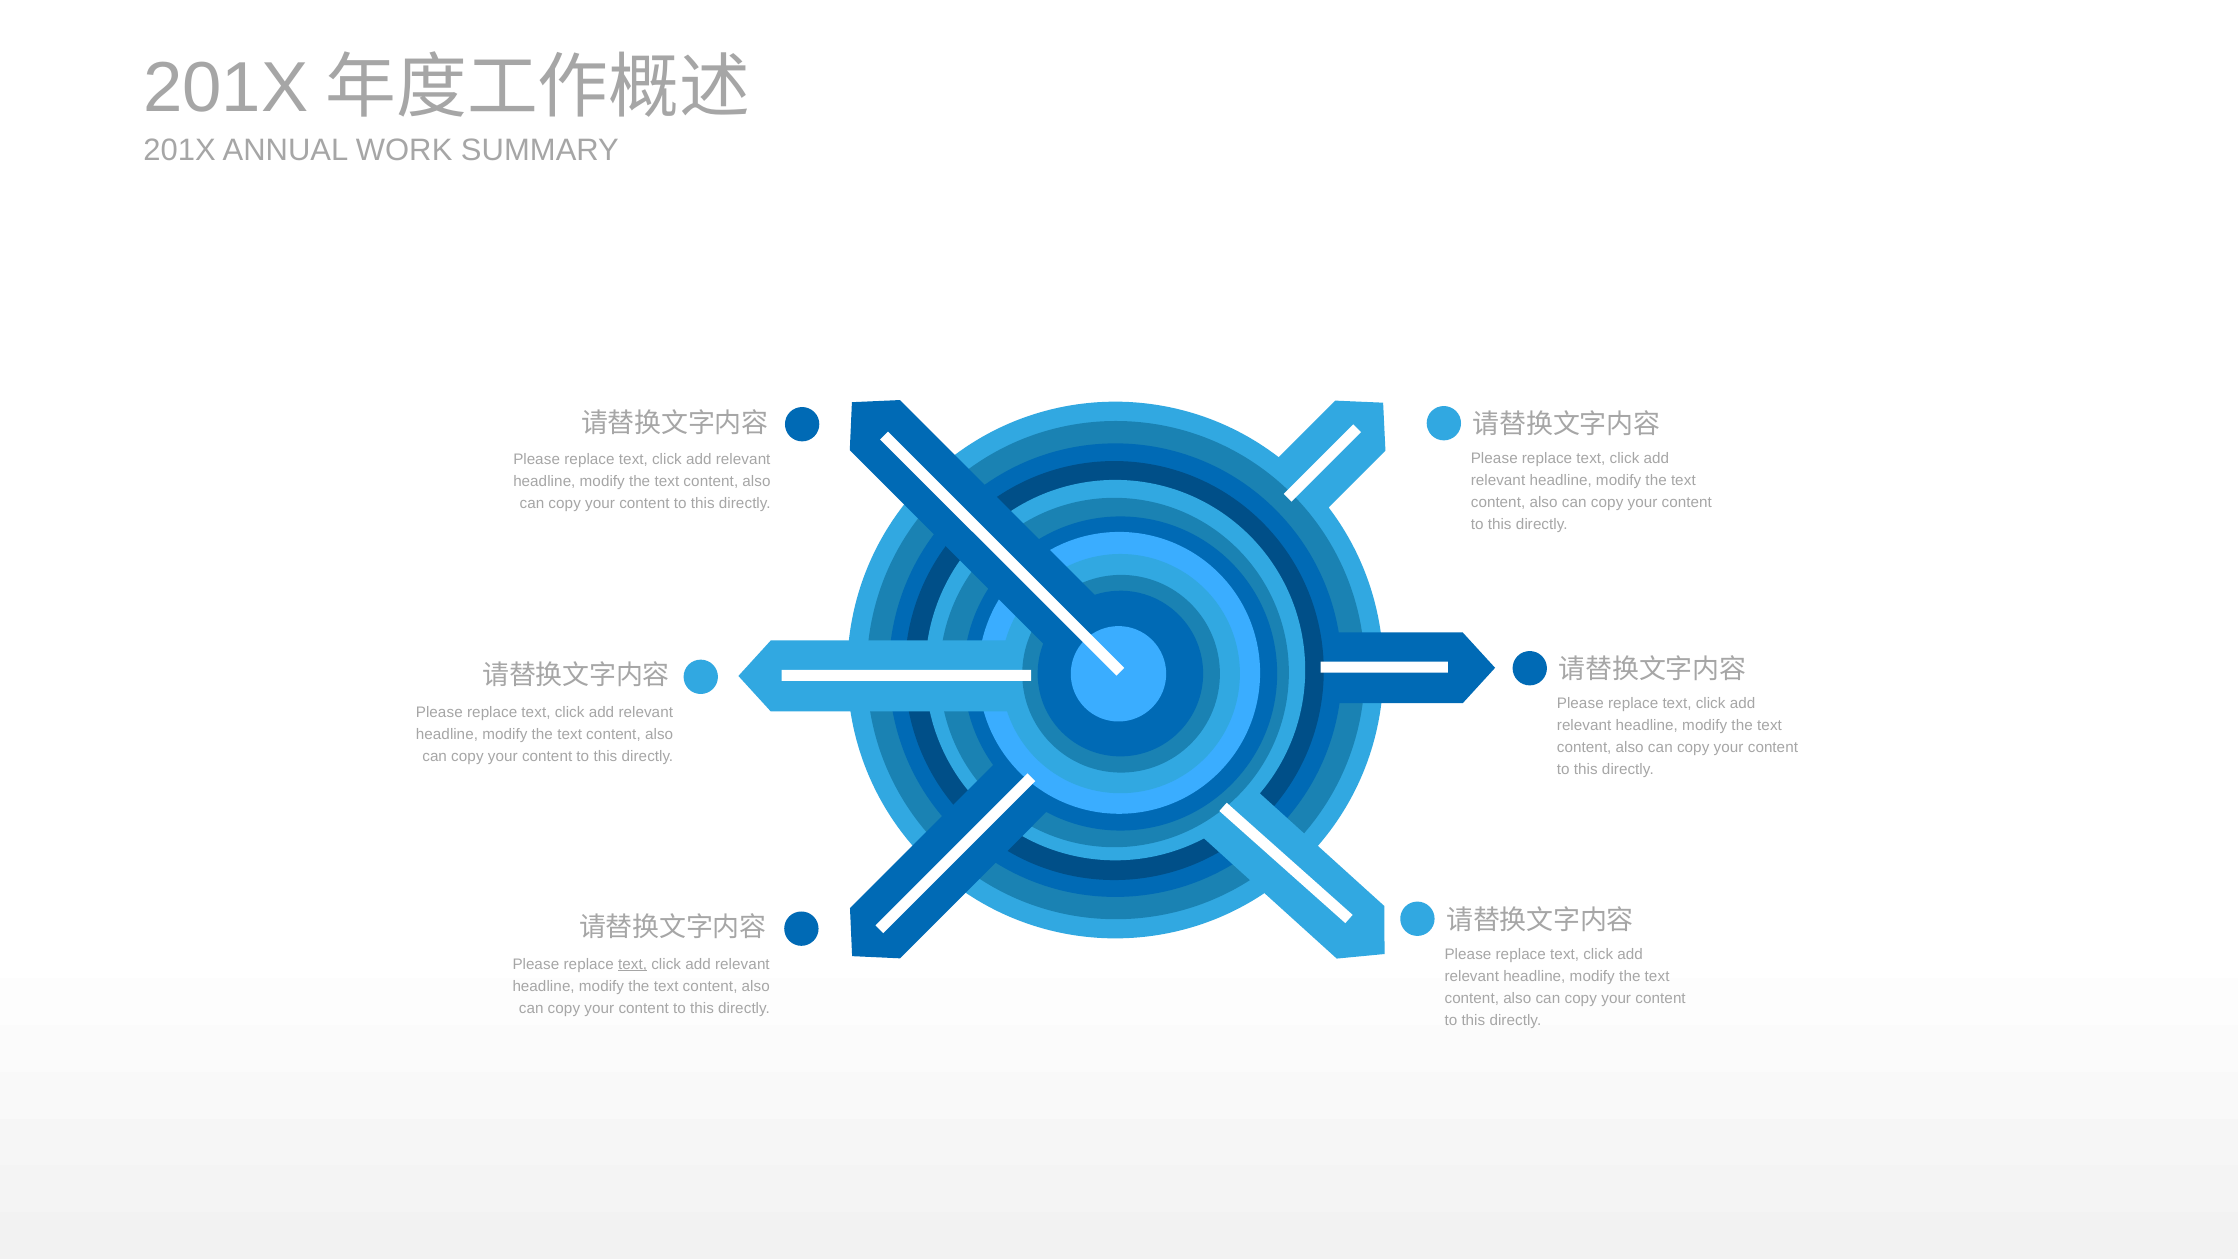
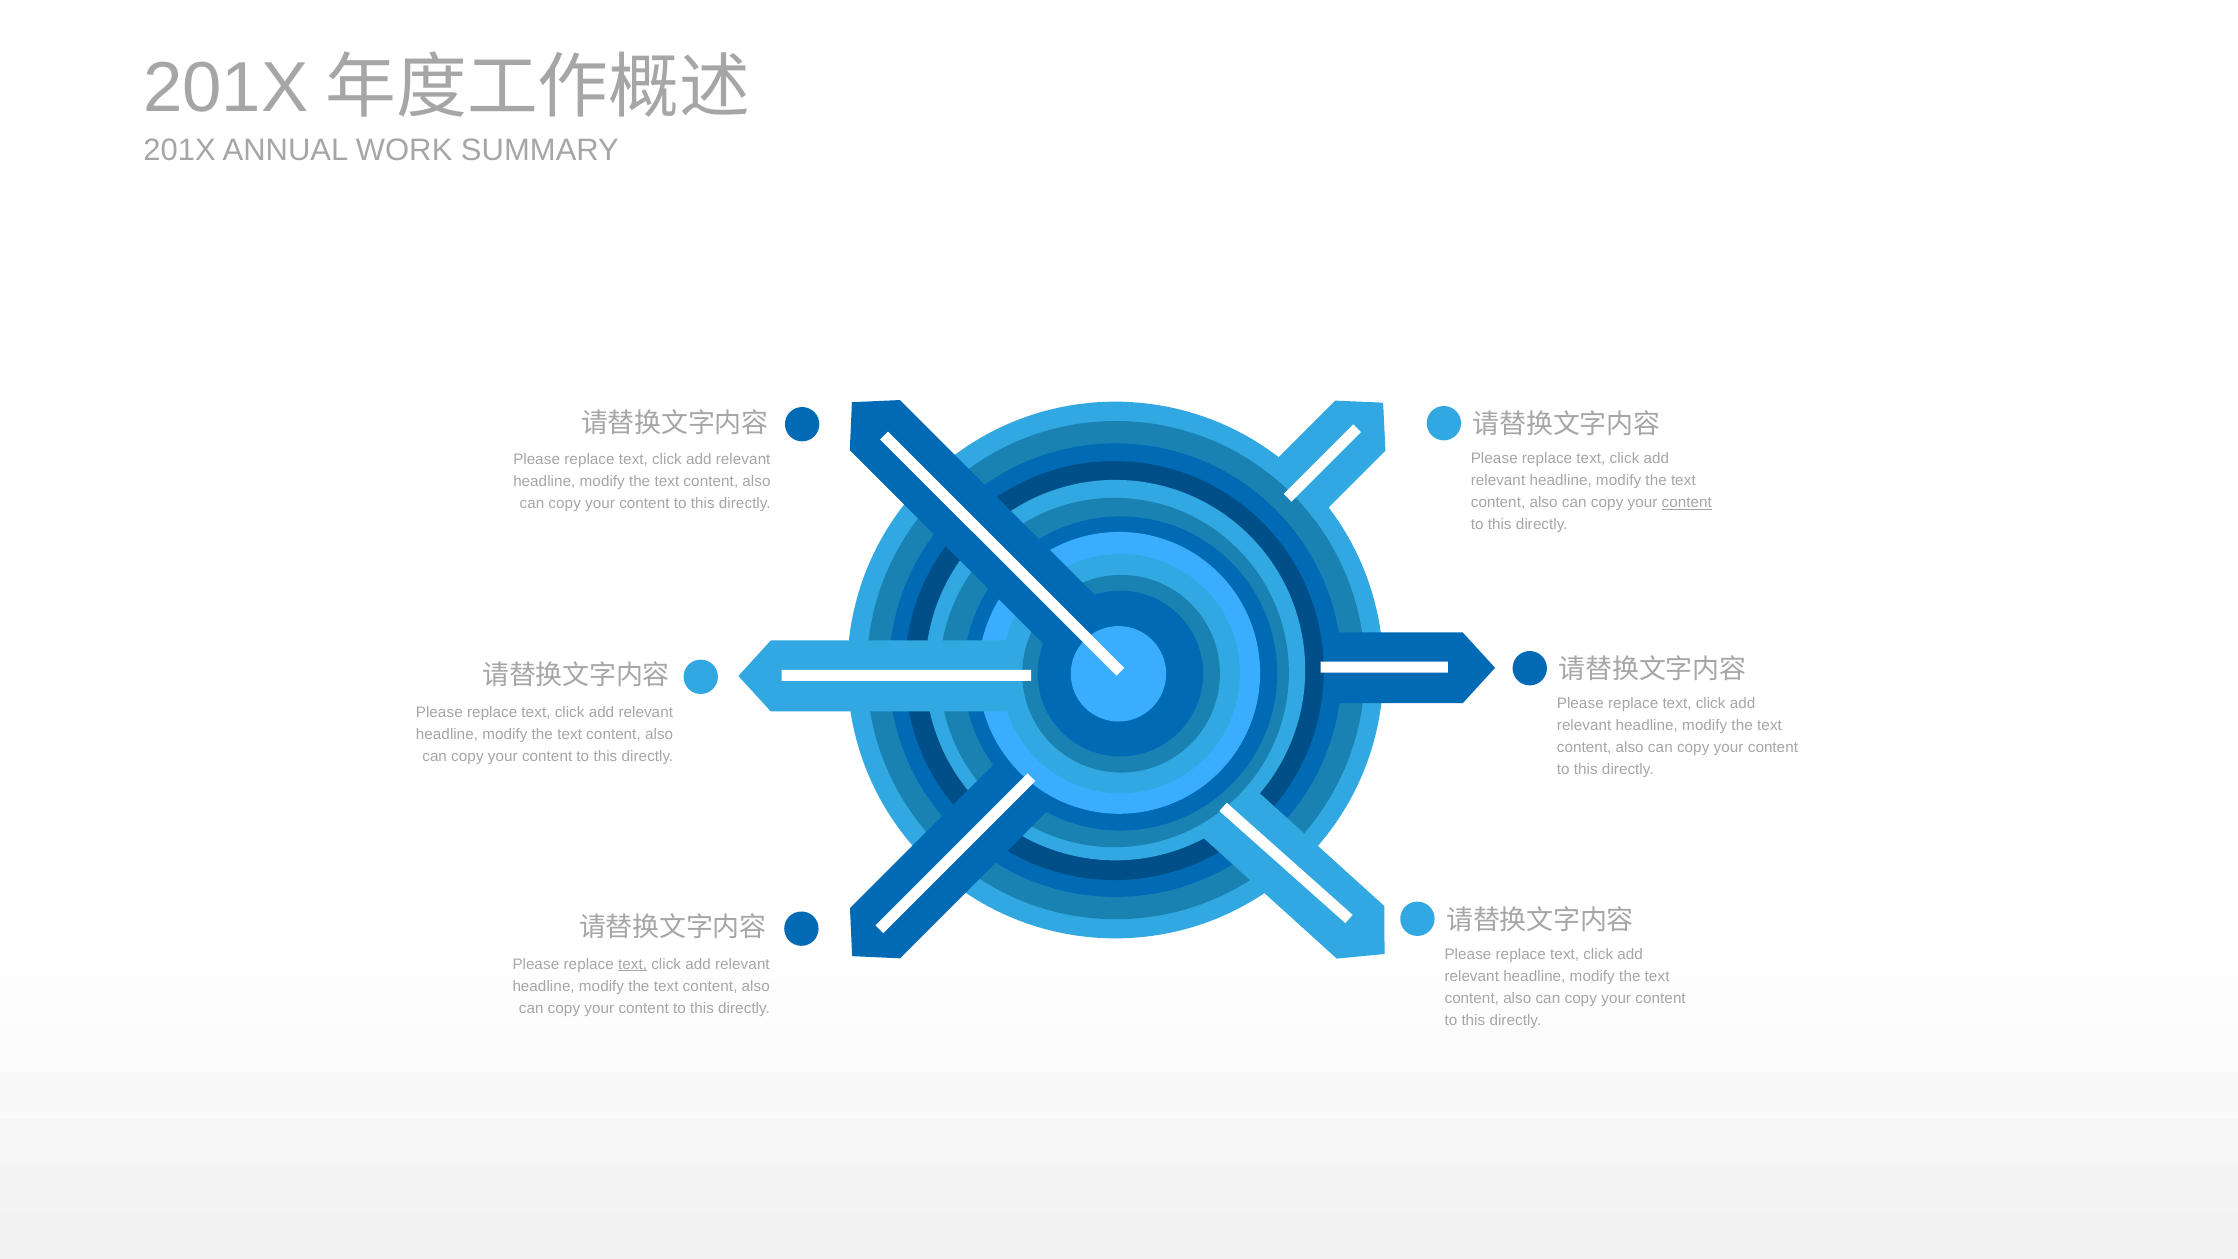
content at (1687, 503) underline: none -> present
